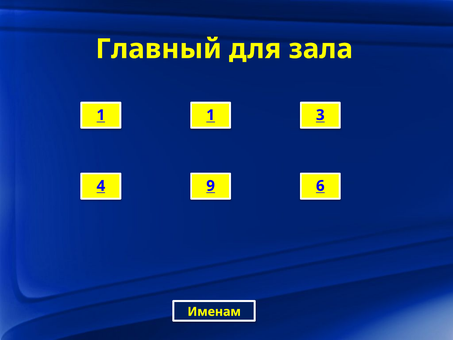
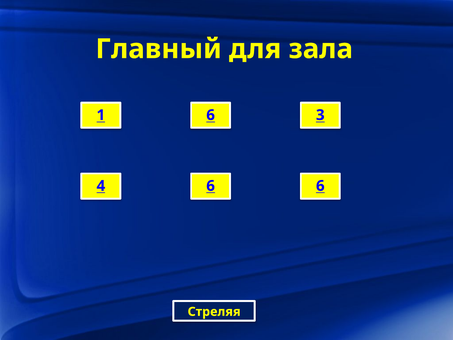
1 1: 1 -> 6
4 9: 9 -> 6
Именам: Именам -> Стреляя
